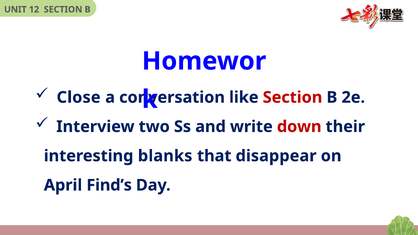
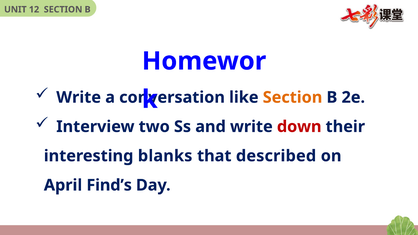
Close at (79, 97): Close -> Write
Section at (293, 97) colour: red -> orange
disappear: disappear -> described
